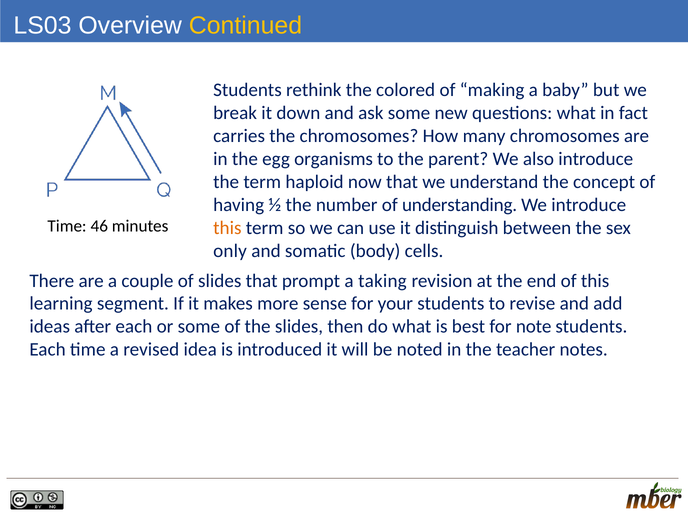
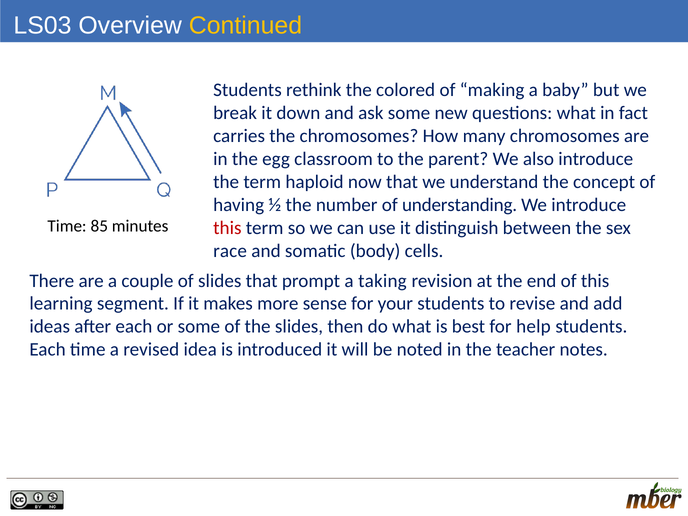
organisms: organisms -> classroom
46: 46 -> 85
this at (227, 228) colour: orange -> red
only: only -> race
note: note -> help
